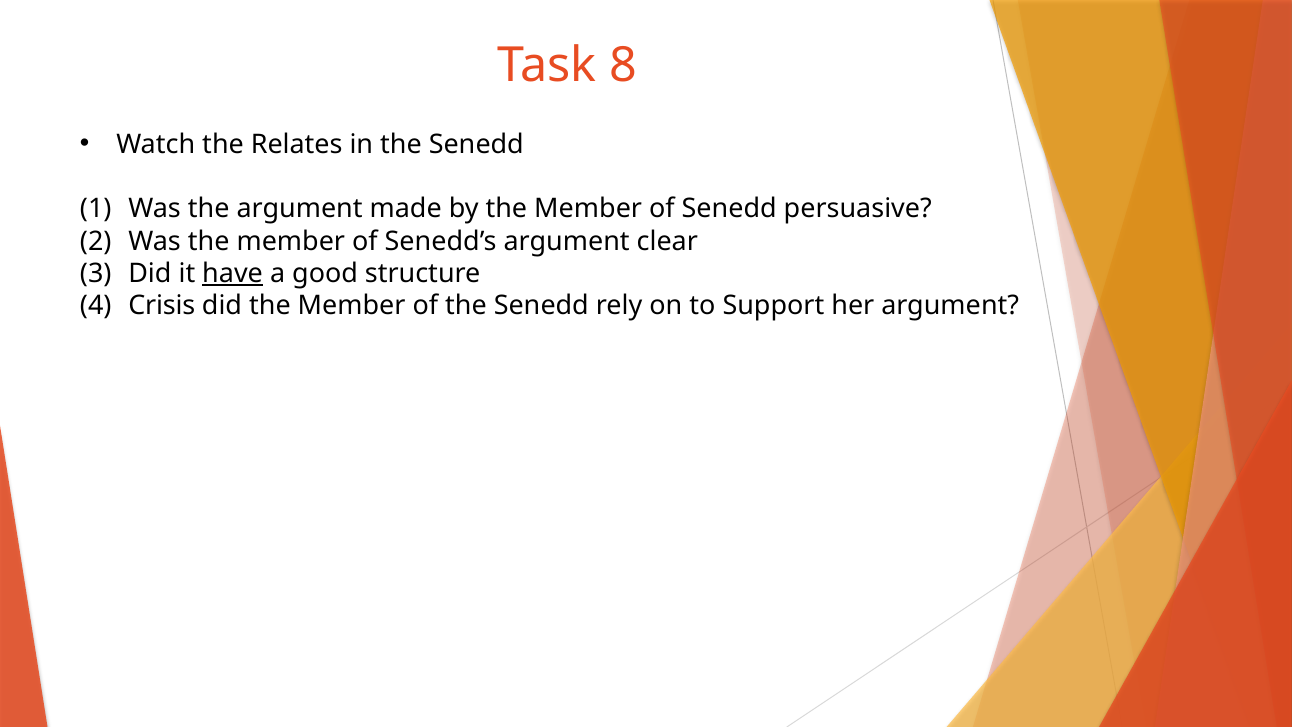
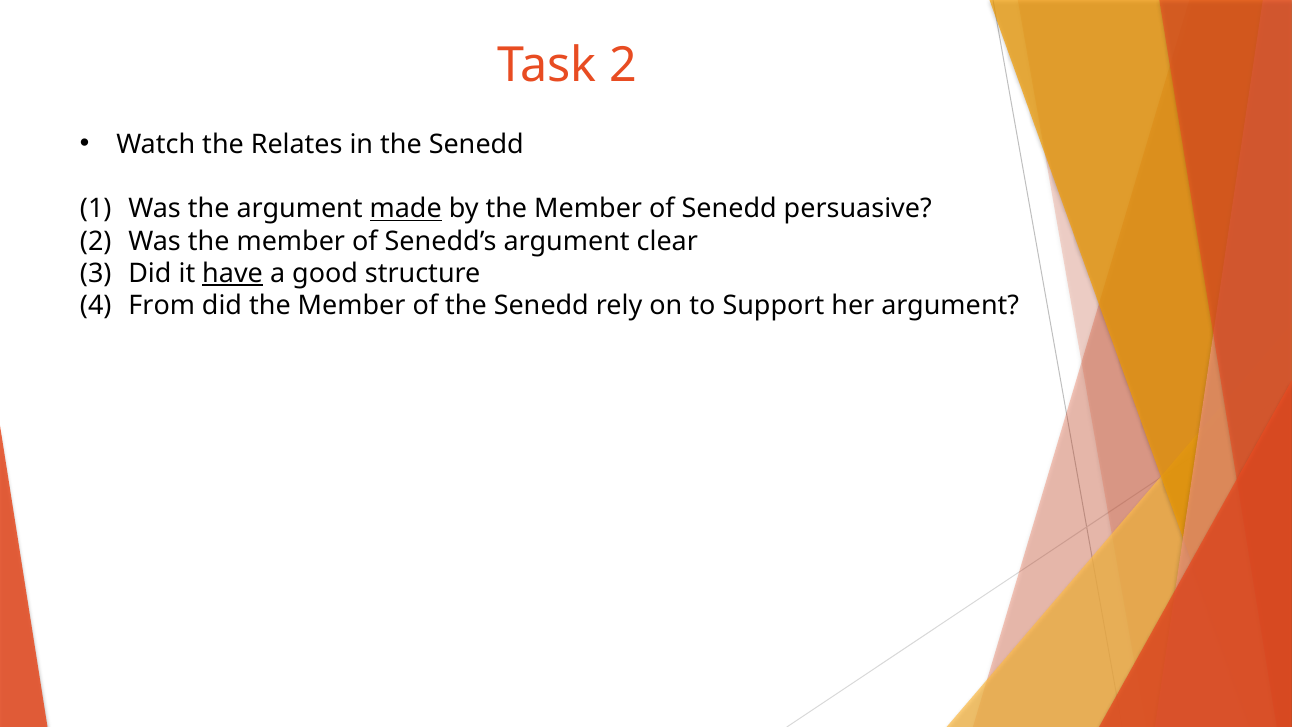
Task 8: 8 -> 2
made underline: none -> present
Crisis: Crisis -> From
